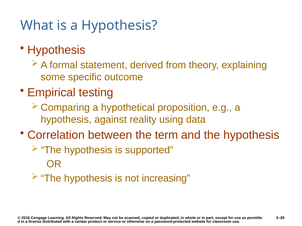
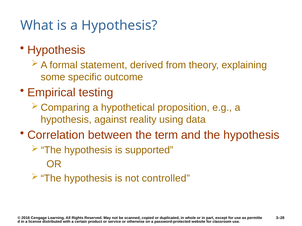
increasing: increasing -> controlled
